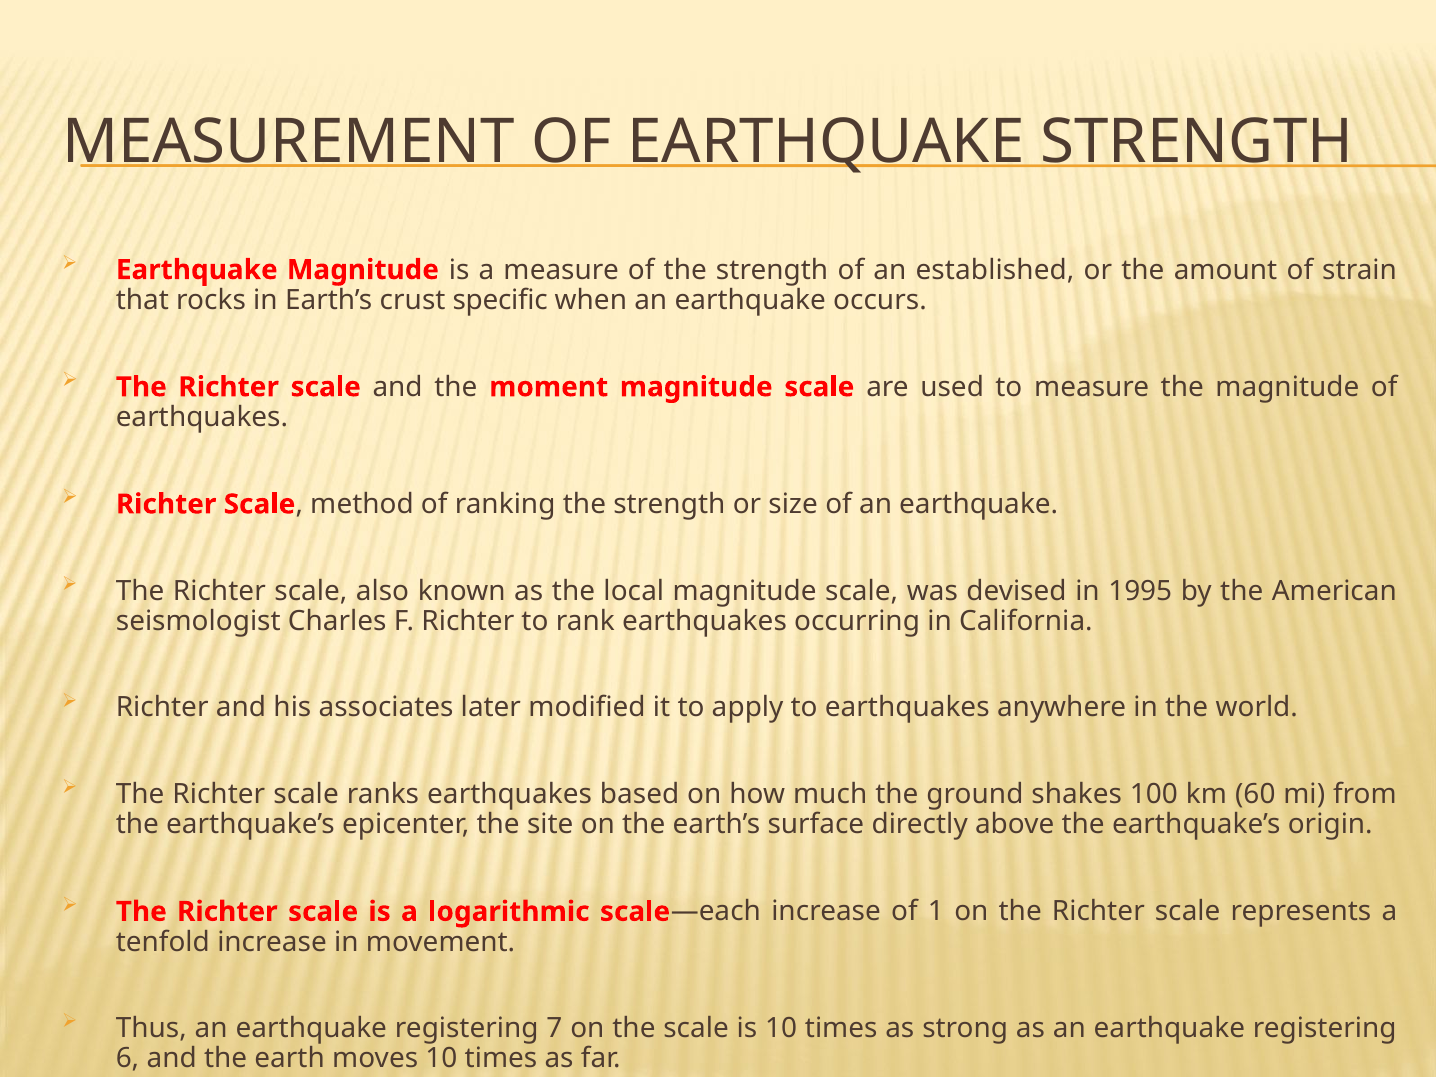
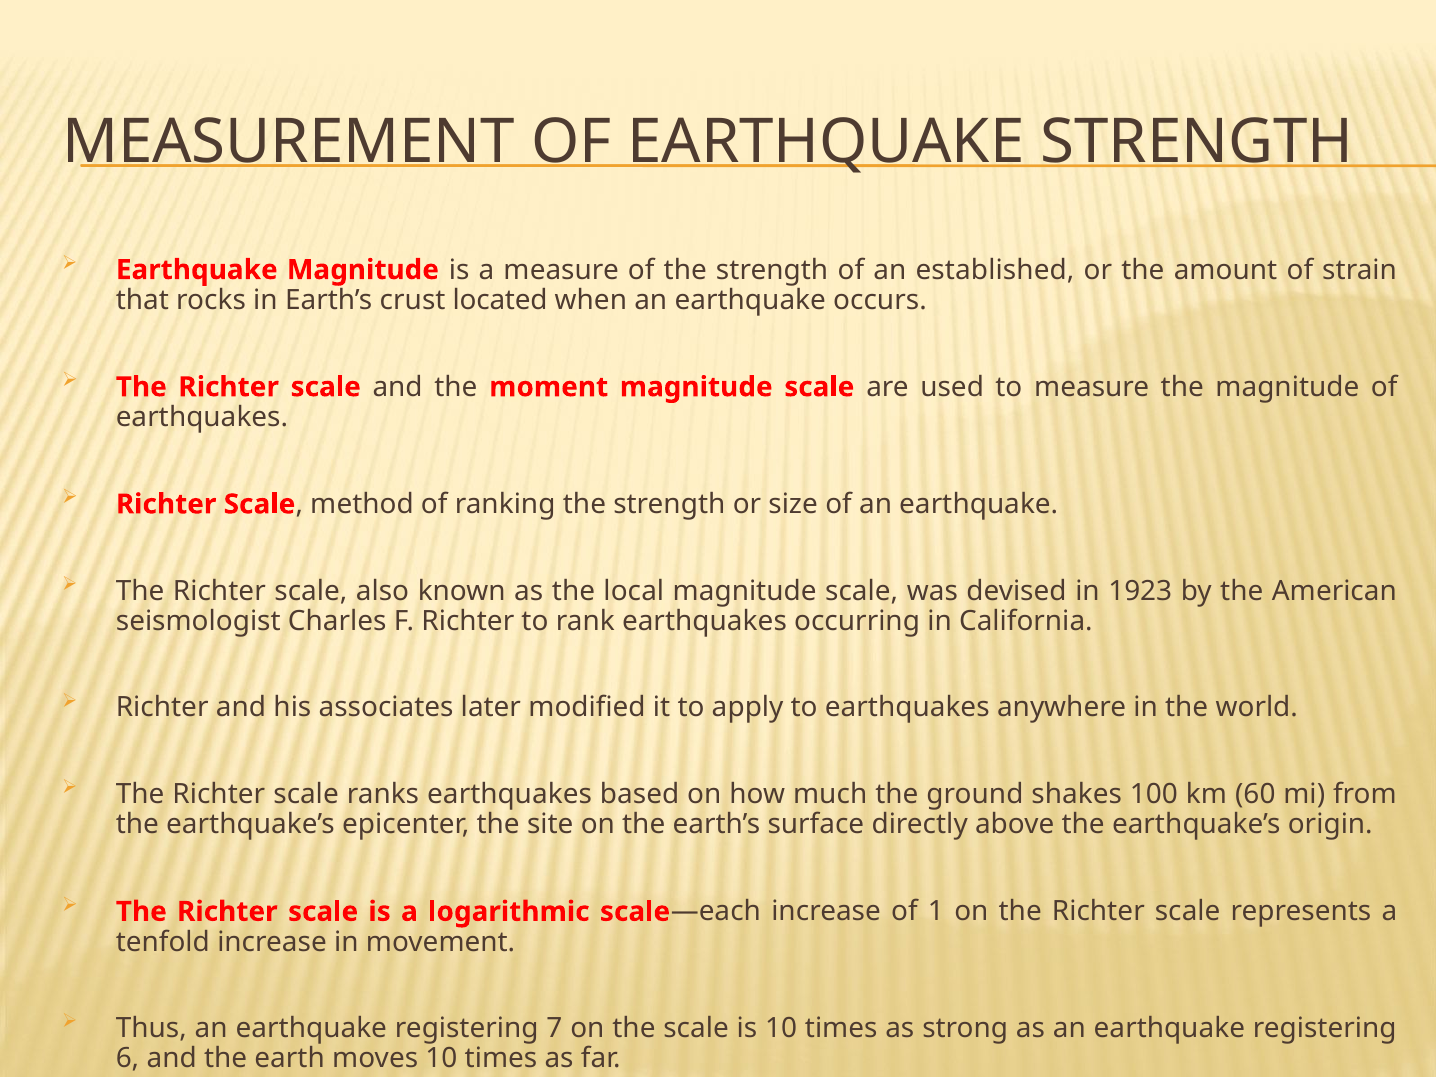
specific: specific -> located
1995: 1995 -> 1923
